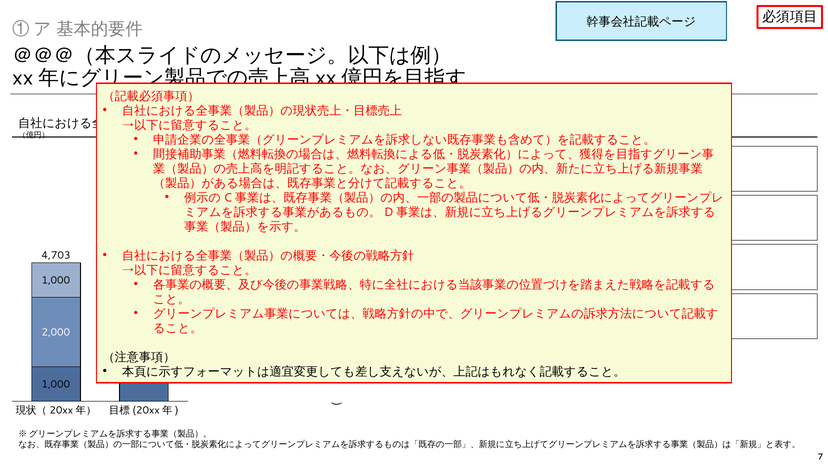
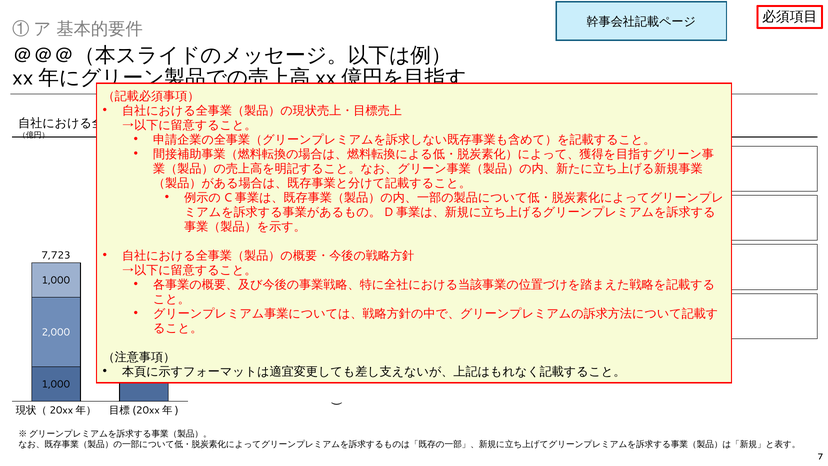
4,703: 4,703 -> 7,723
